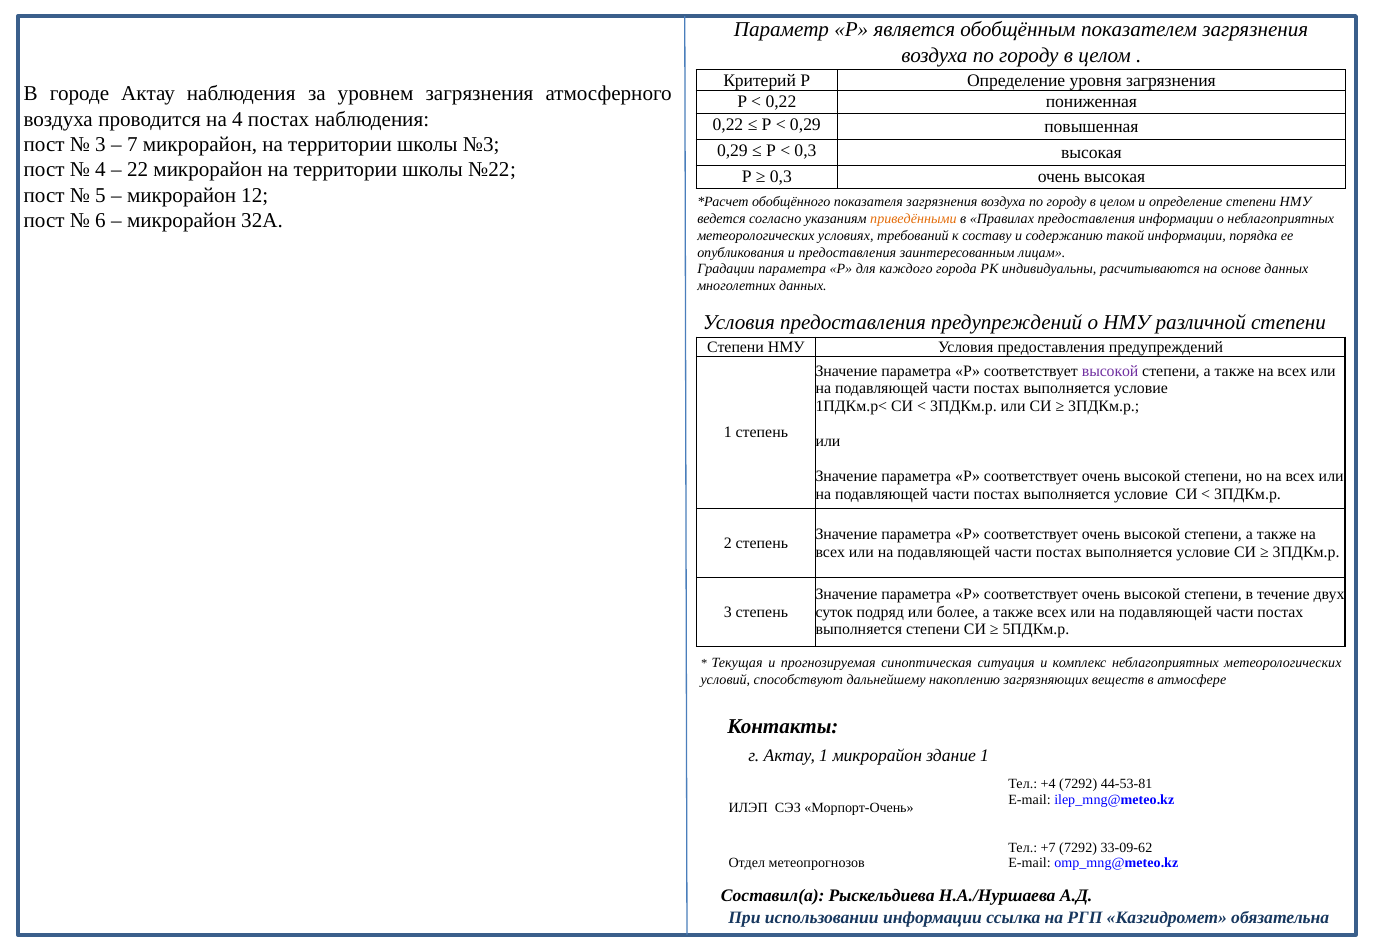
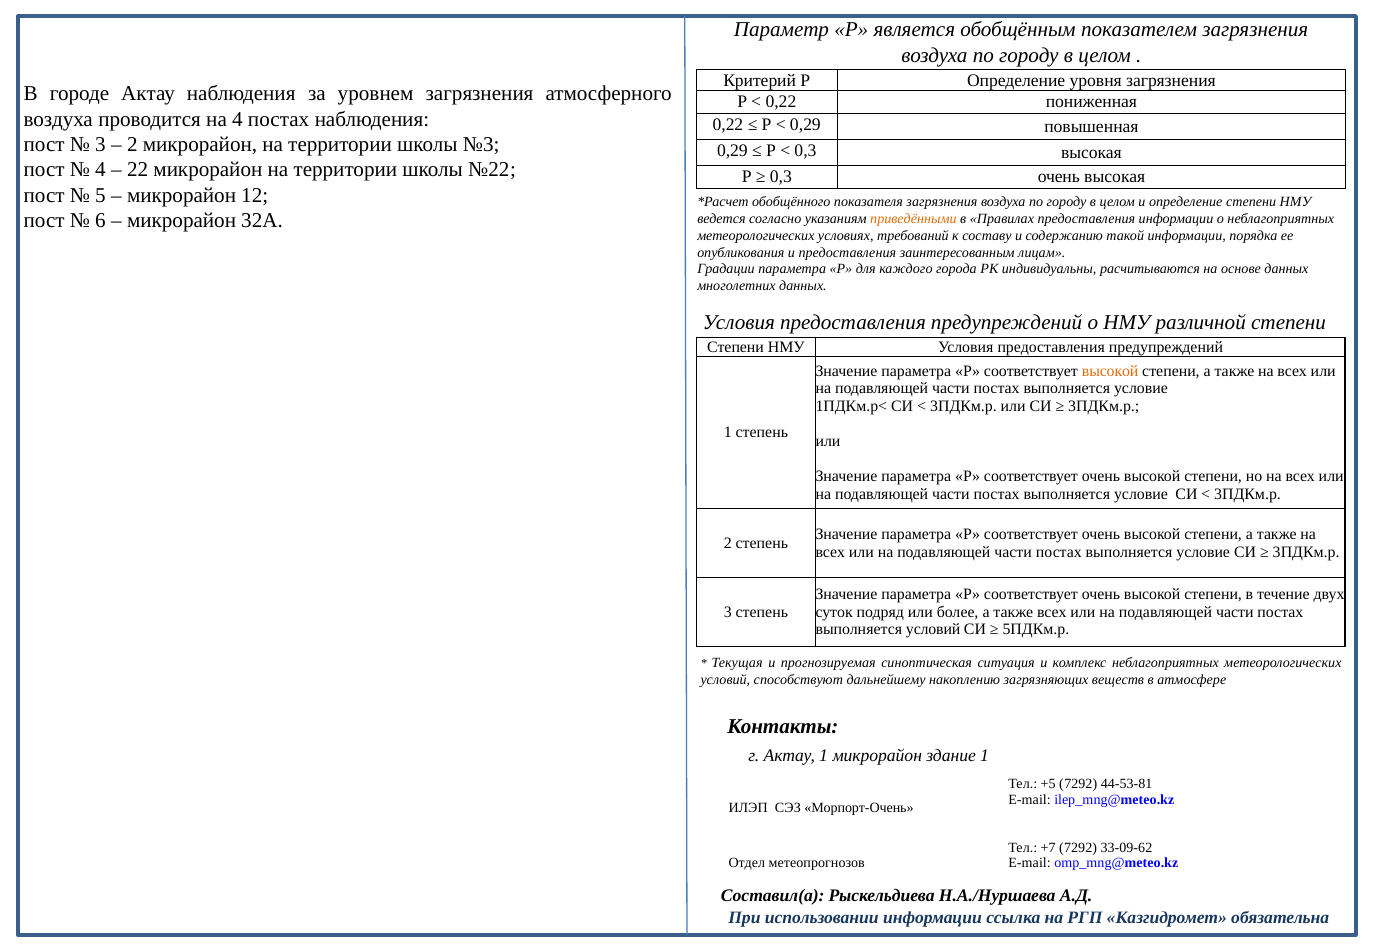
7 at (132, 145): 7 -> 2
высокой at (1110, 371) colour: purple -> orange
выполняется степени: степени -> условий
+4: +4 -> +5
